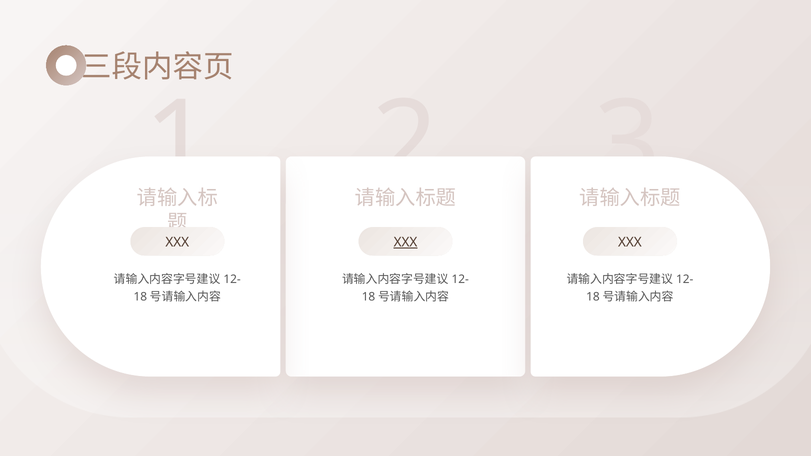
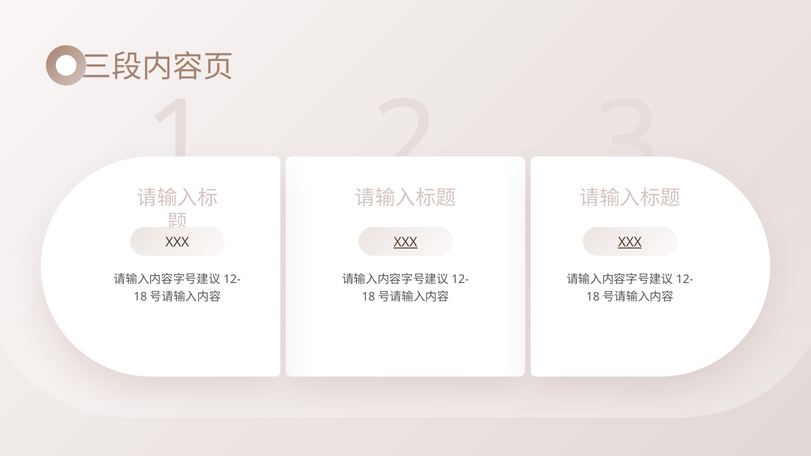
XXX at (630, 242) underline: none -> present
